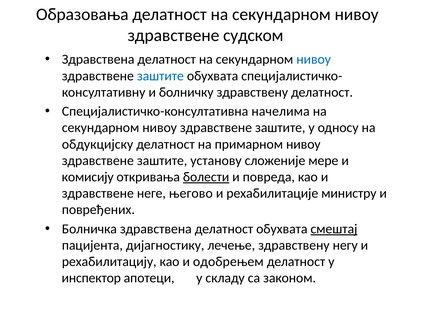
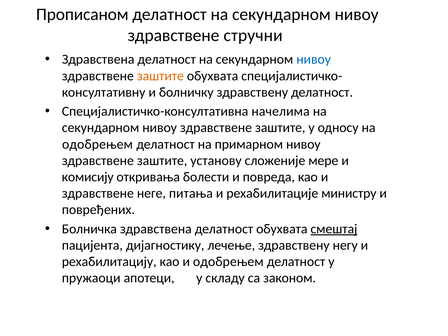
Образовања: Образовања -> Прописаном
судском: судском -> стручни
заштите at (160, 76) colour: blue -> orange
обдукцијску at (98, 144): обдукцијску -> одобрењем
болести underline: present -> none
његово: његово -> питања
инспектор: инспектор -> пружаоци
